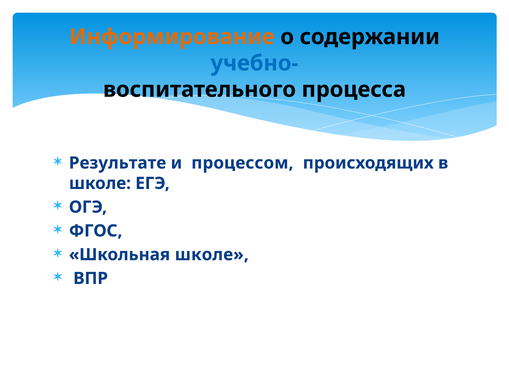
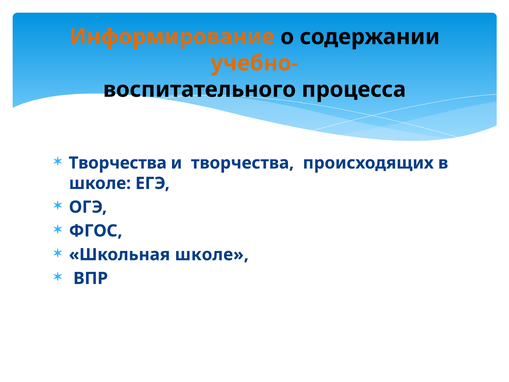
учебно- colour: blue -> orange
Результате at (118, 163): Результате -> Творчества
и процессом: процессом -> творчества
